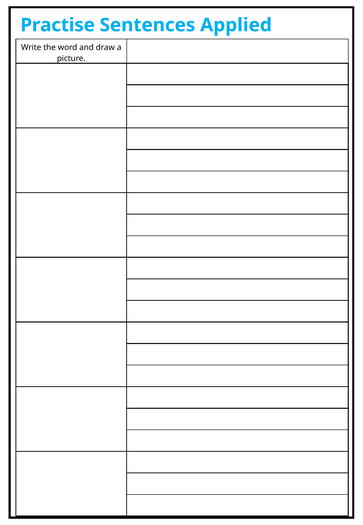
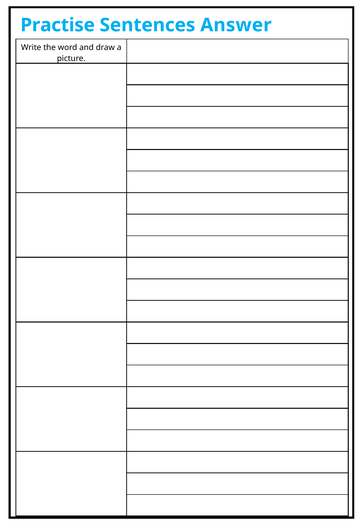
Applied: Applied -> Answer
